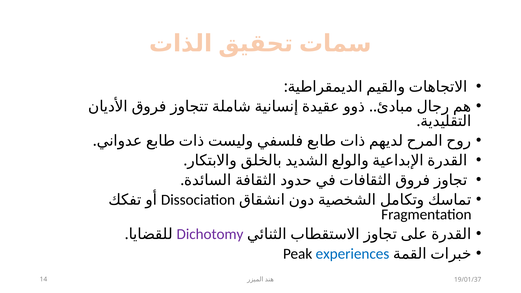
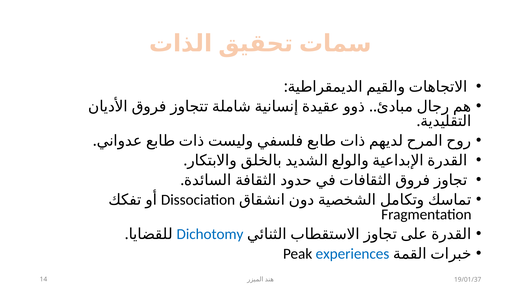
Dichotomy colour: purple -> blue
